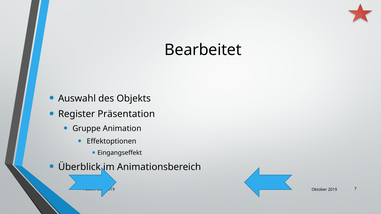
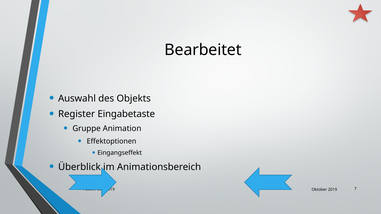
Präsentation: Präsentation -> Eingabetaste
